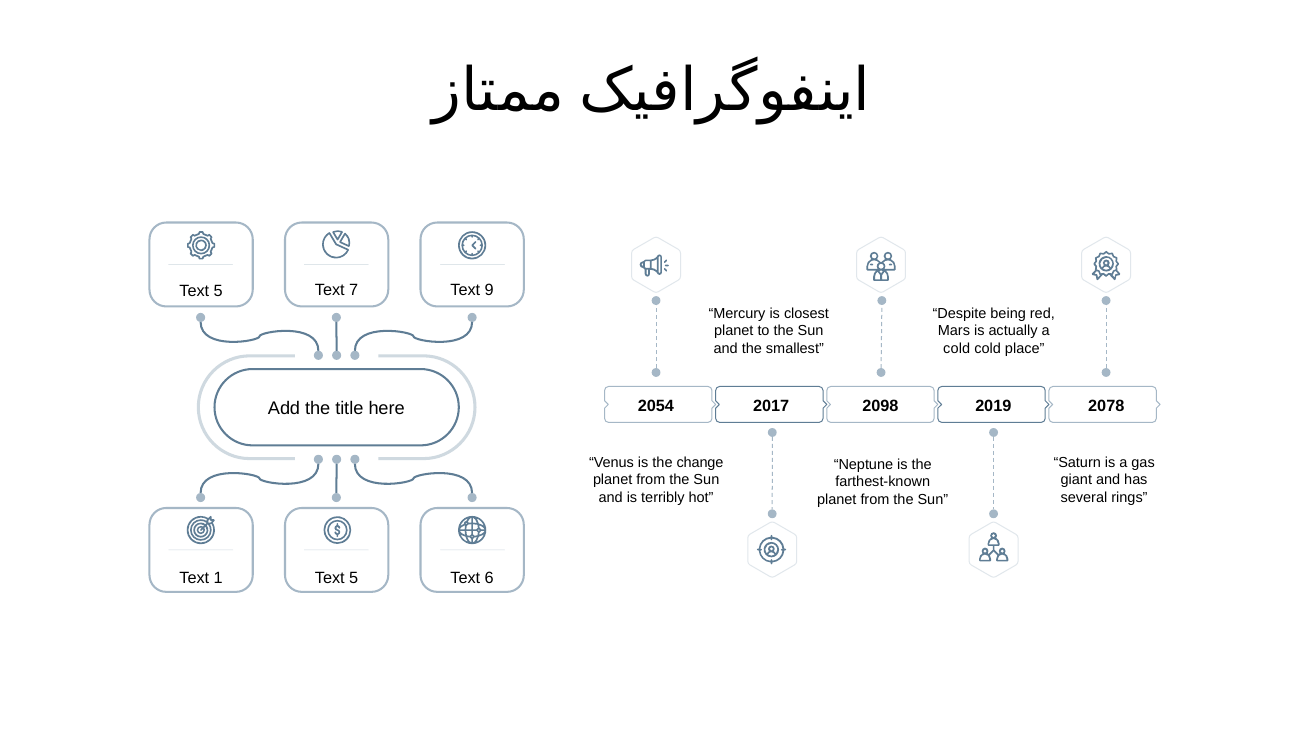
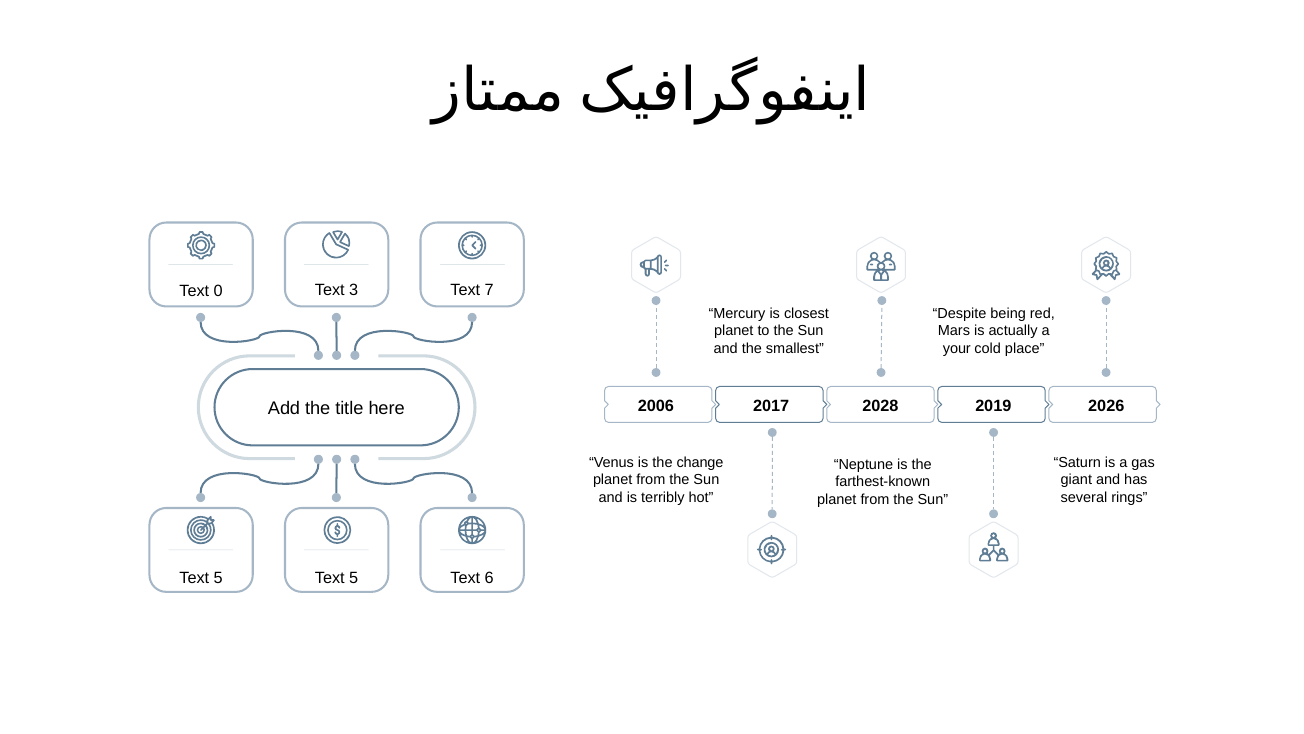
5 at (218, 290): 5 -> 0
7: 7 -> 3
9: 9 -> 7
cold at (957, 348): cold -> your
2054: 2054 -> 2006
2098: 2098 -> 2028
2078: 2078 -> 2026
1 at (218, 577): 1 -> 5
